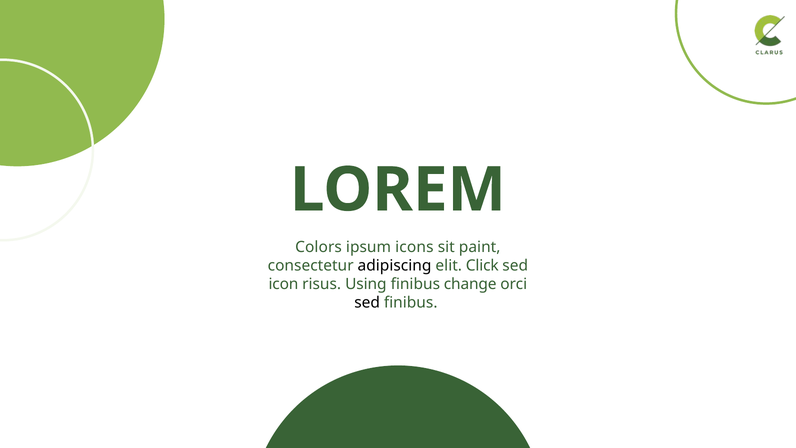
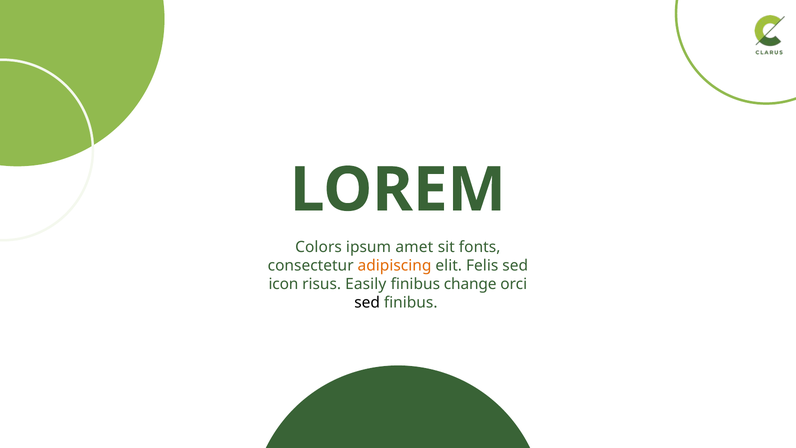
icons: icons -> amet
paint: paint -> fonts
adipiscing colour: black -> orange
Click: Click -> Felis
Using: Using -> Easily
